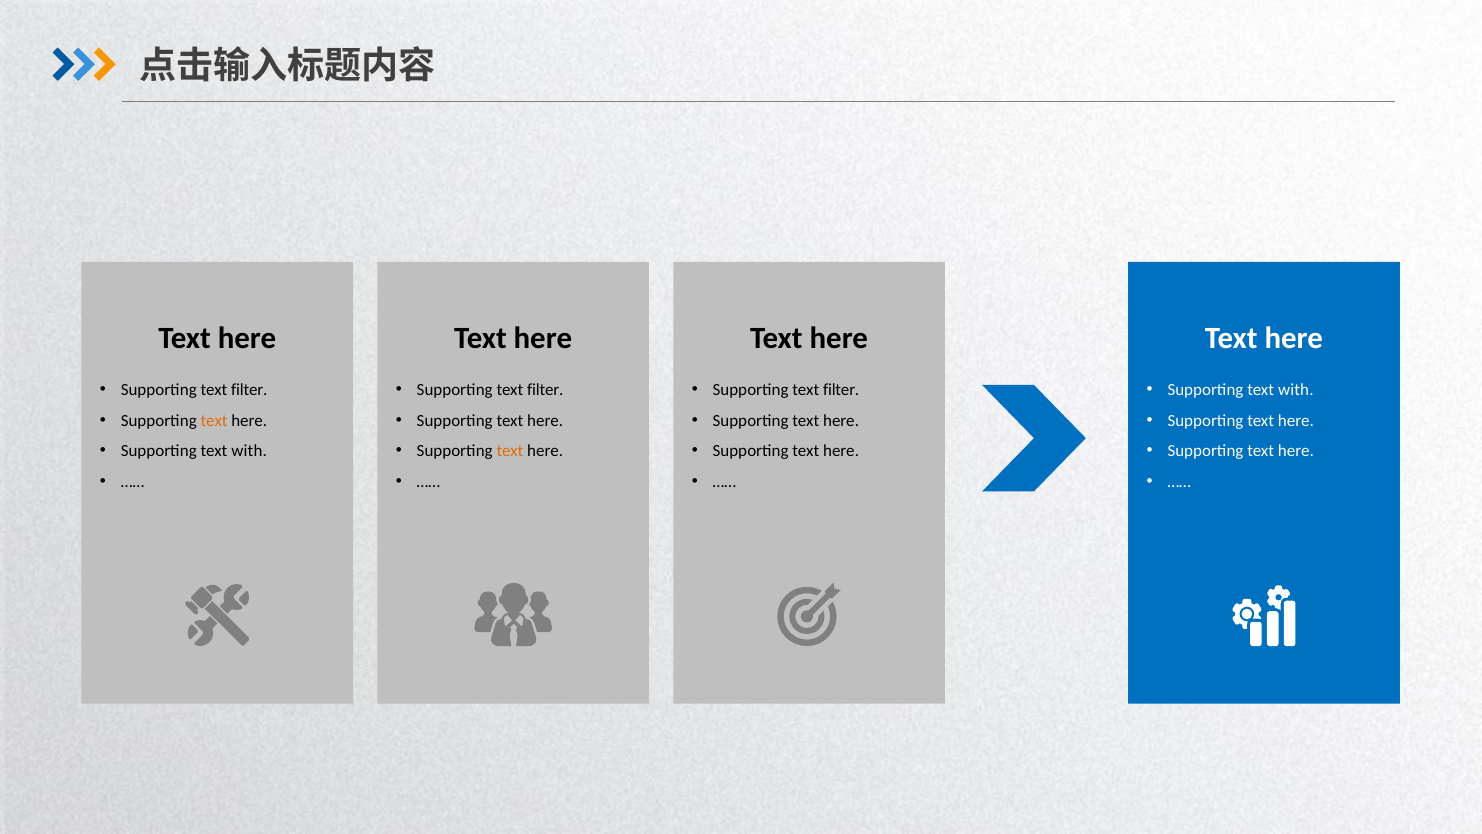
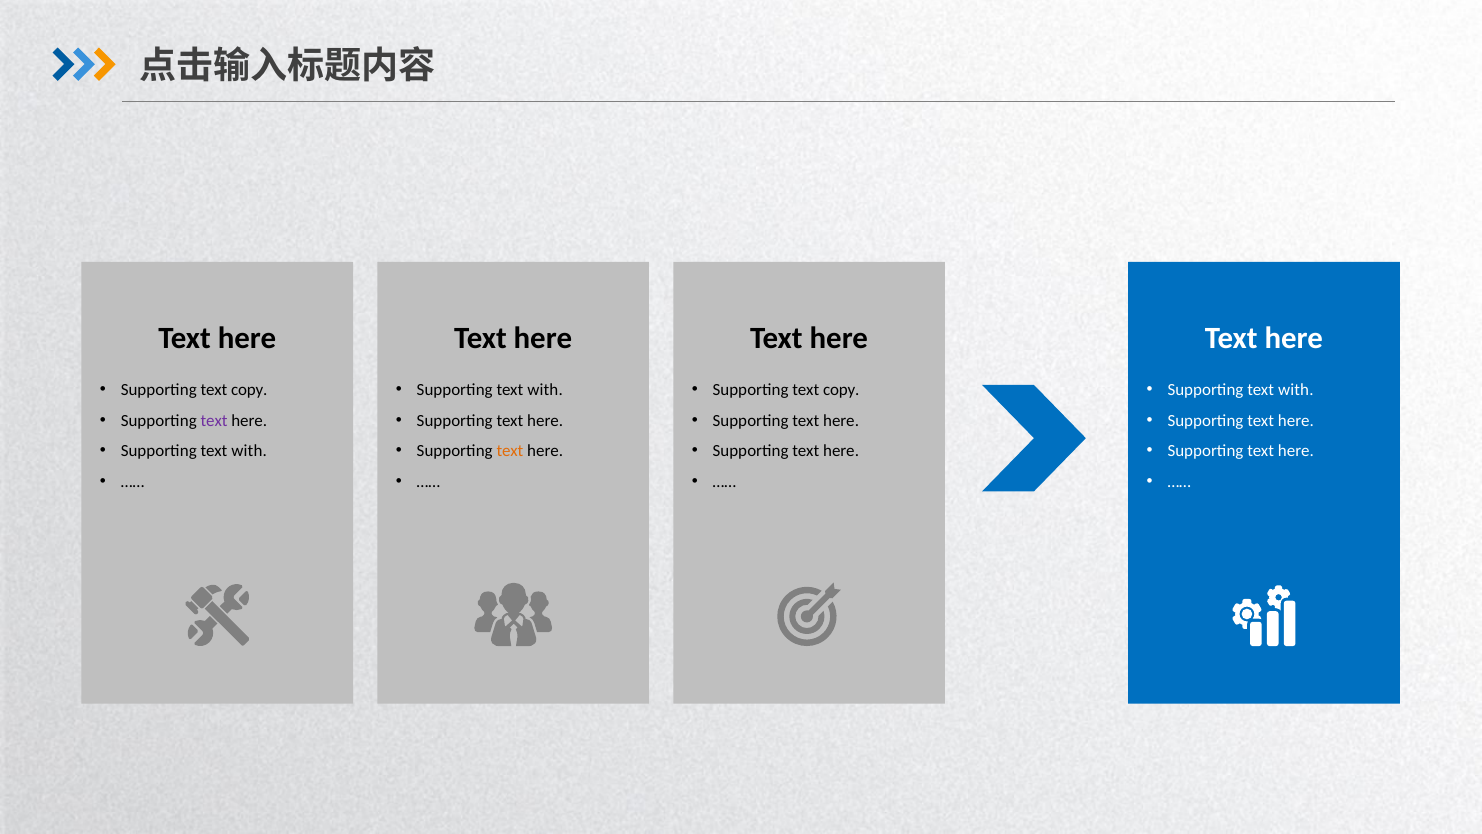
filter at (249, 390): filter -> copy
filter at (545, 390): filter -> with
filter at (841, 390): filter -> copy
text at (214, 420) colour: orange -> purple
